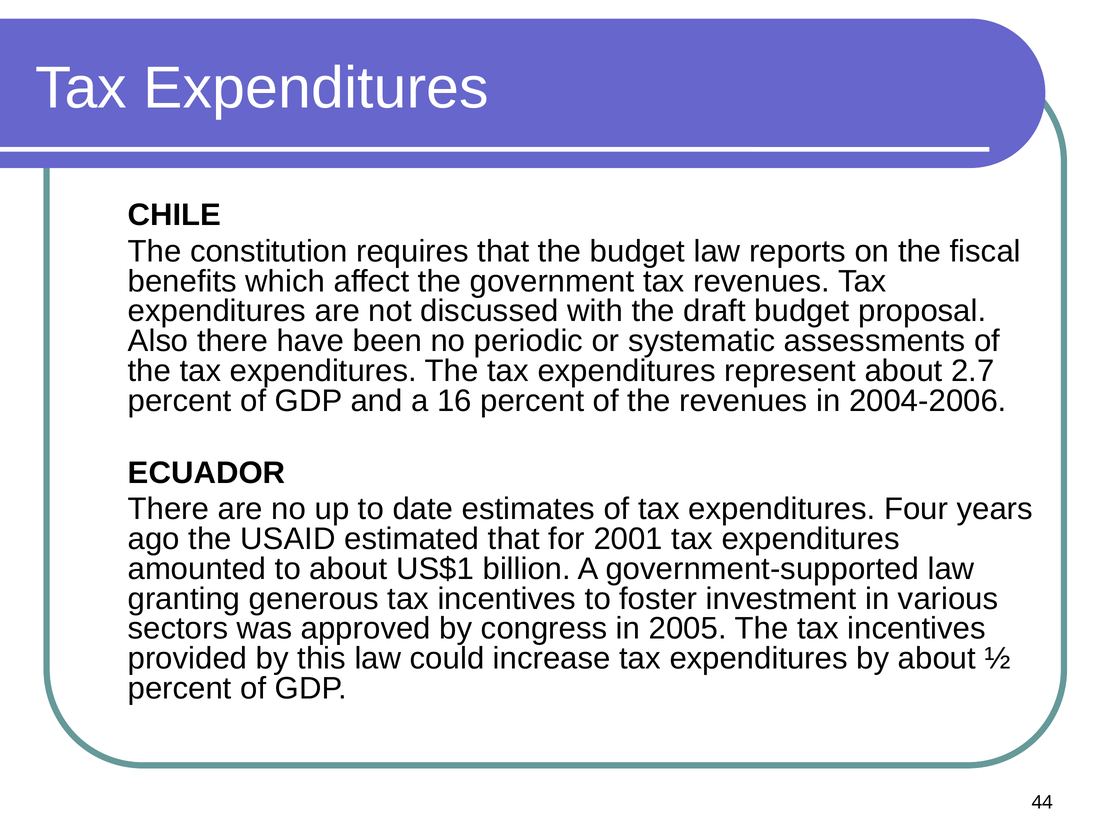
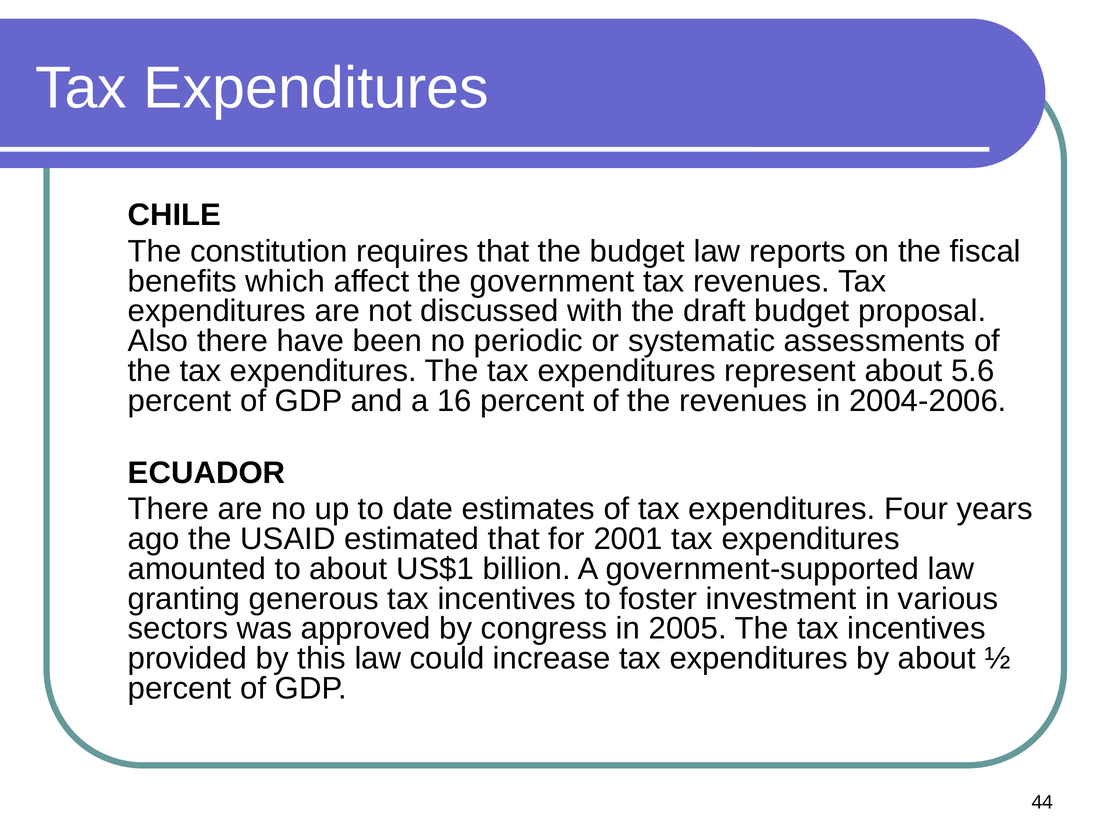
2.7: 2.7 -> 5.6
